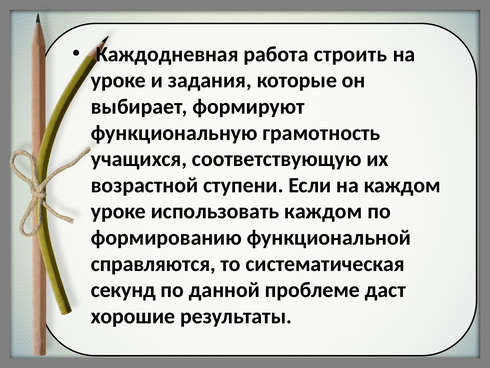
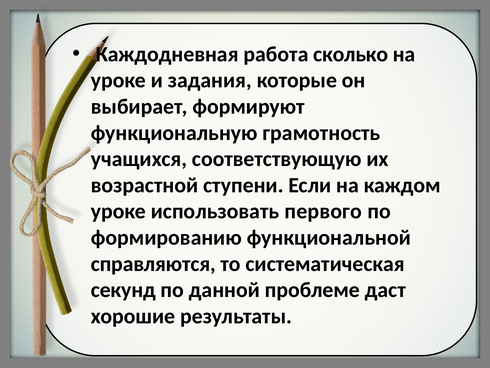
строить: строить -> сколько
использовать каждом: каждом -> первого
